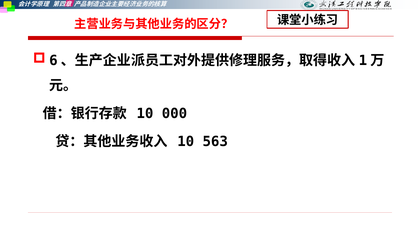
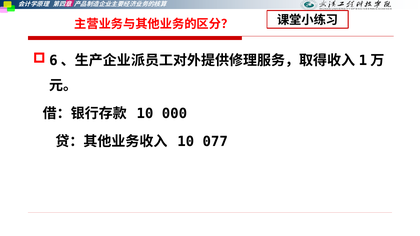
563: 563 -> 077
